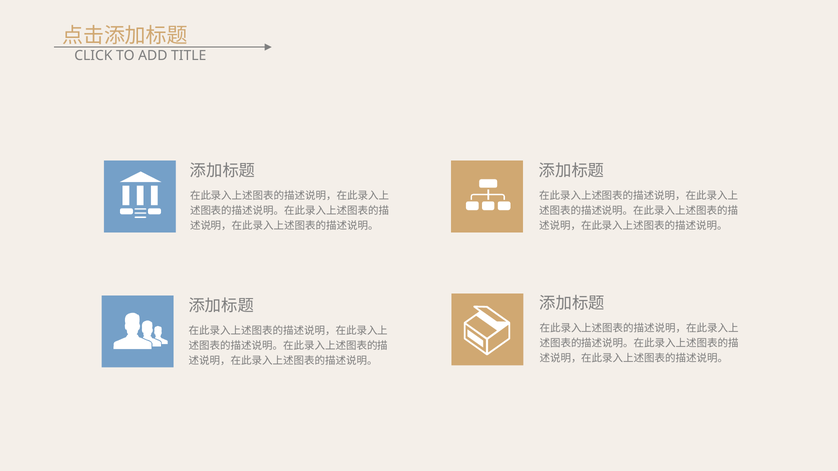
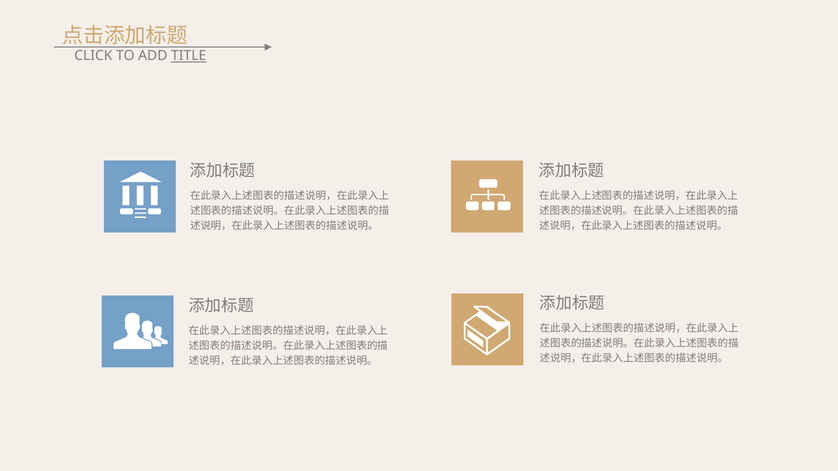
TITLE underline: none -> present
